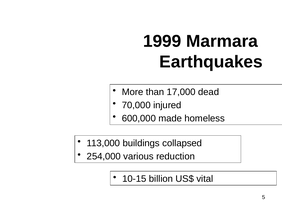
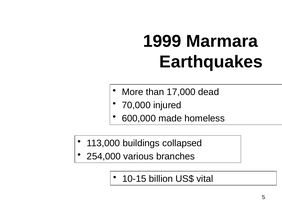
reduction: reduction -> branches
